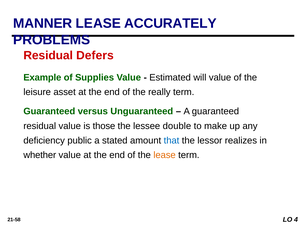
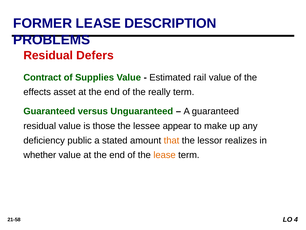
MANNER: MANNER -> FORMER
ACCURATELY: ACCURATELY -> DESCRIPTION
Example: Example -> Contract
will: will -> rail
leisure: leisure -> effects
double: double -> appear
that colour: blue -> orange
